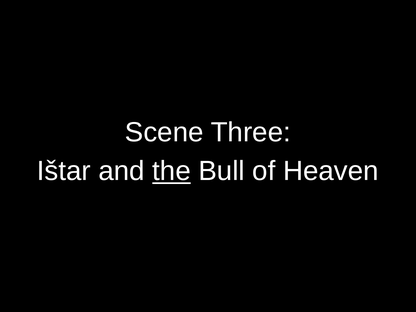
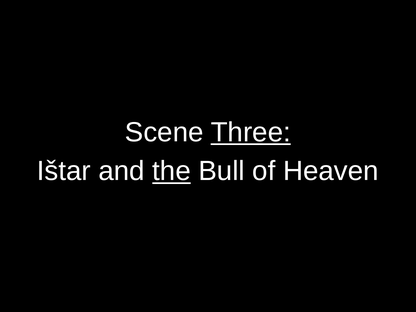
Three underline: none -> present
